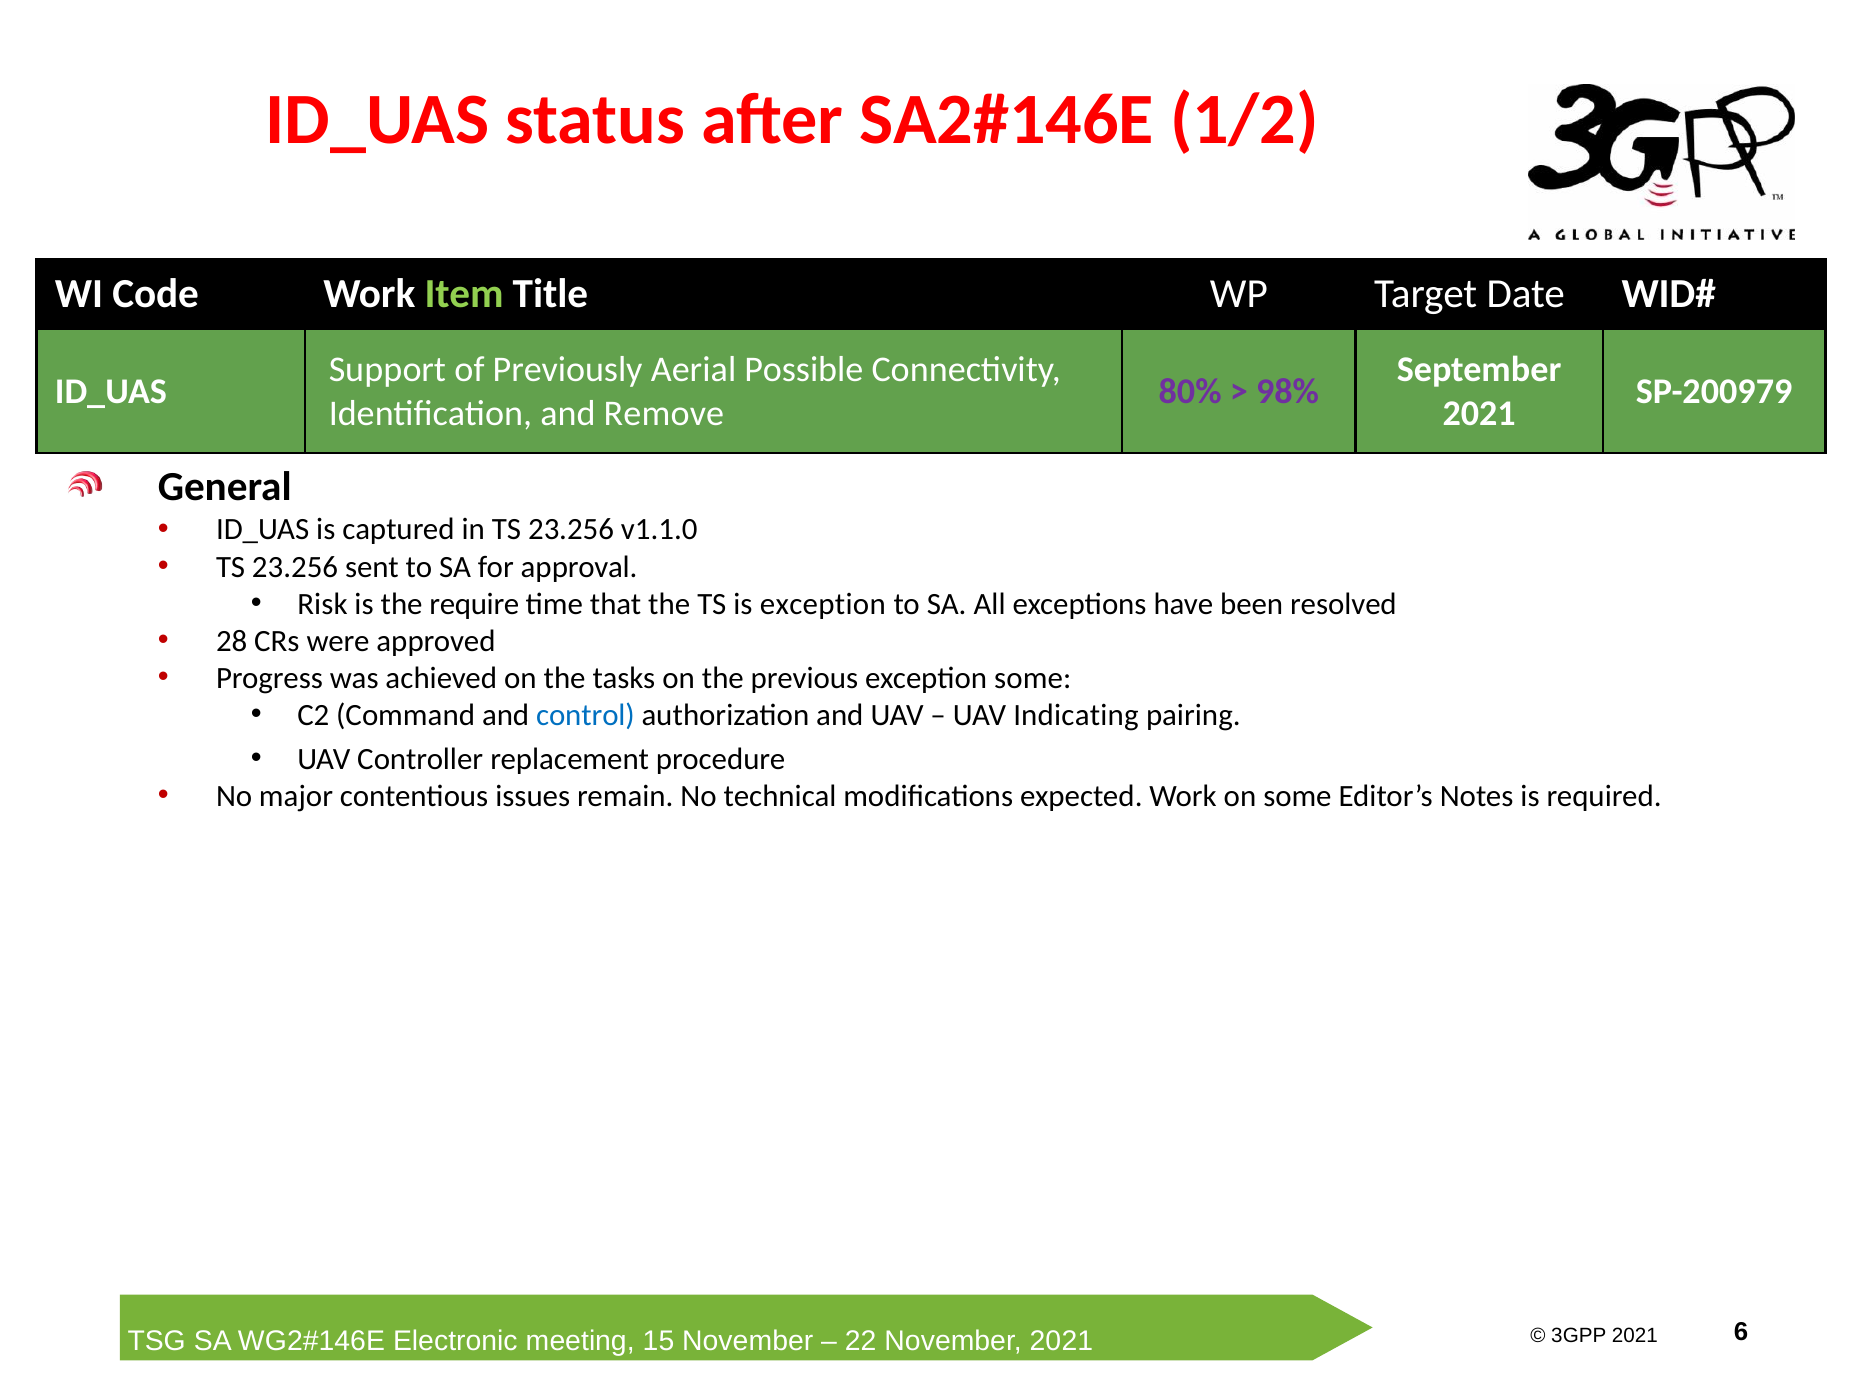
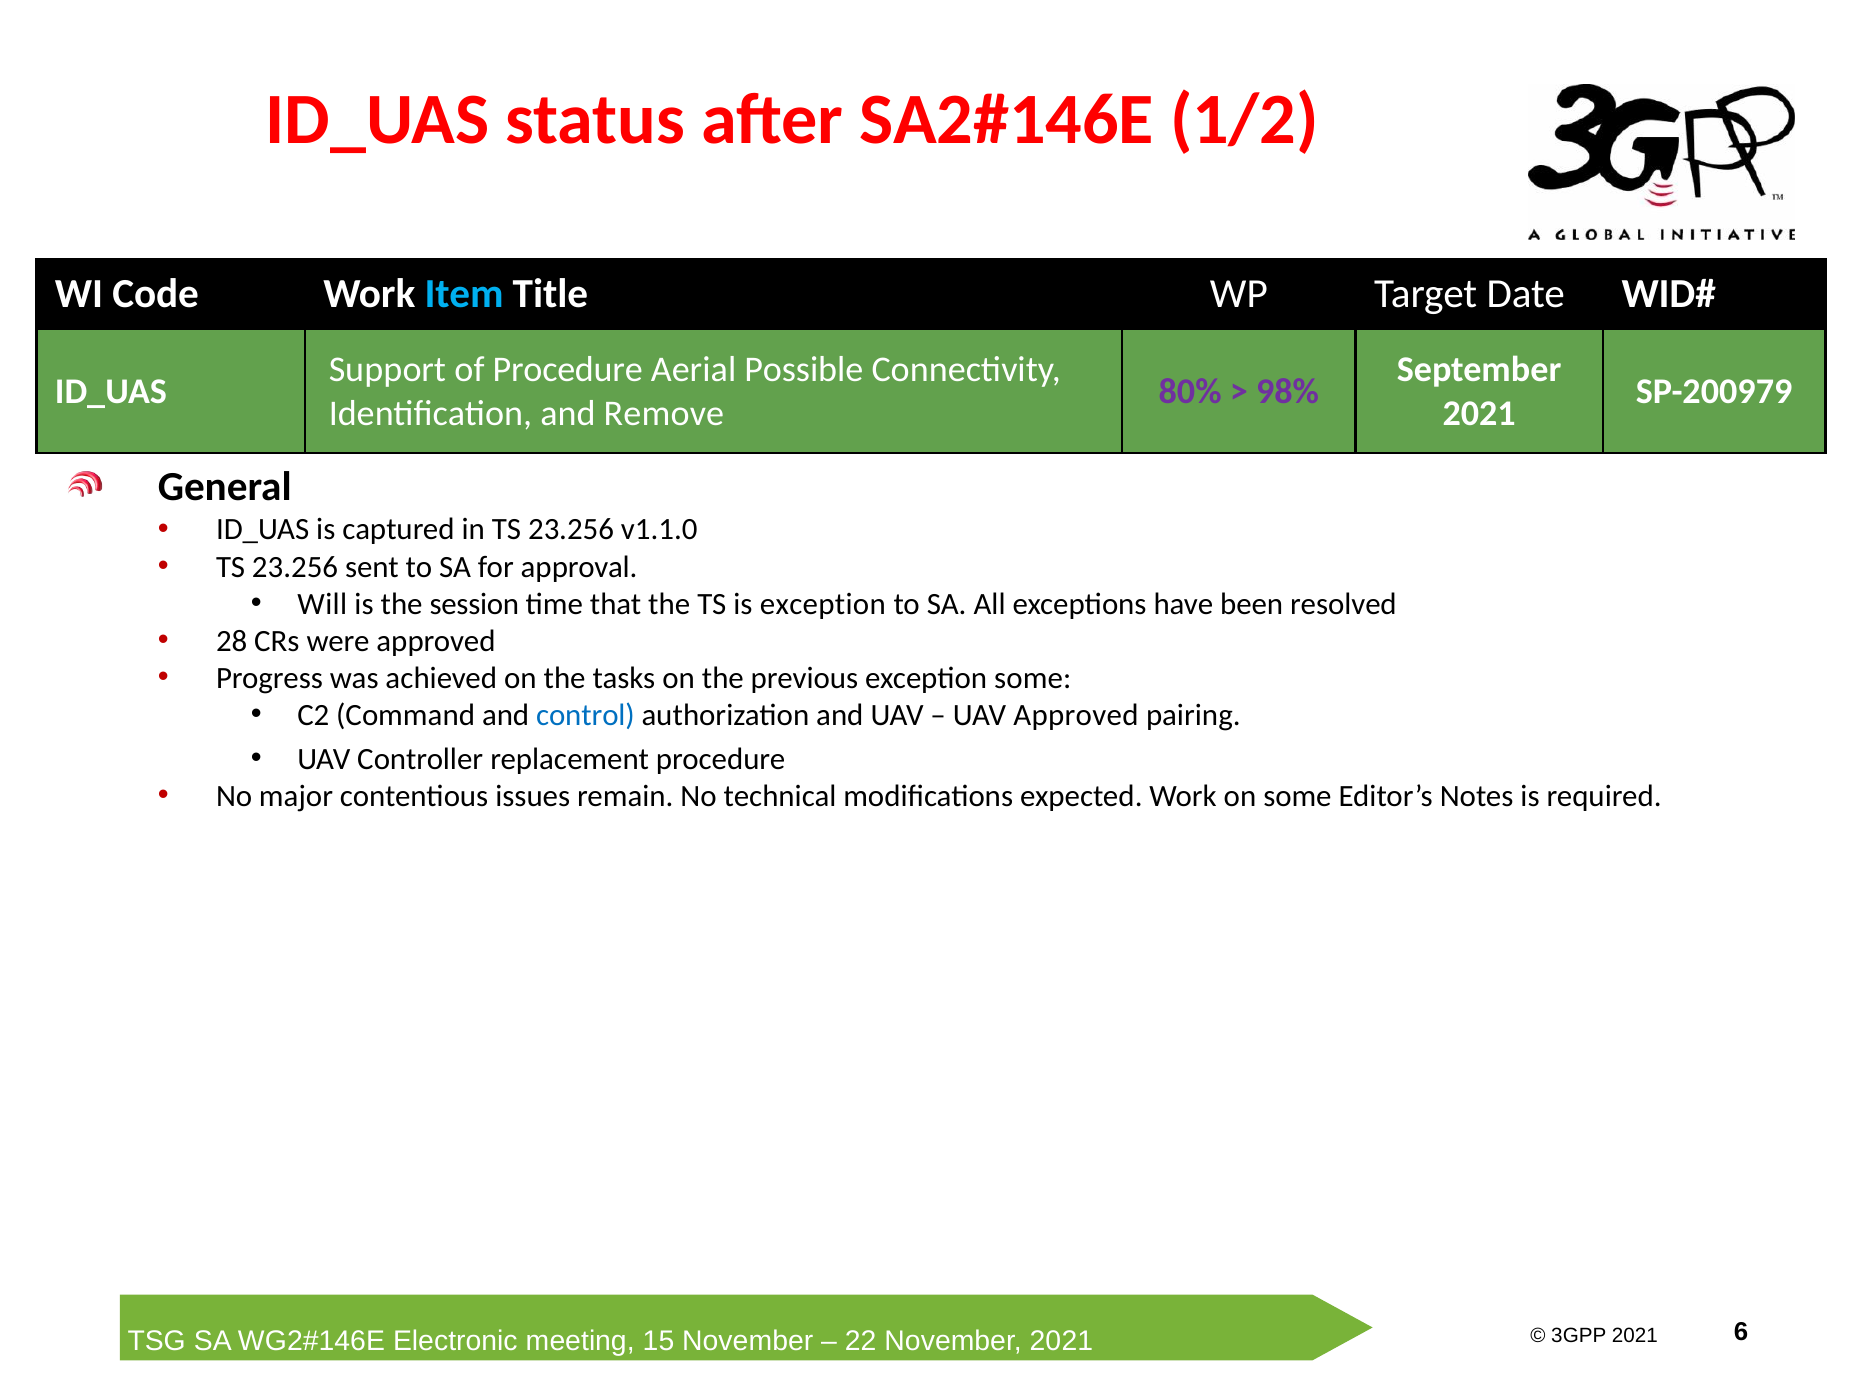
Item colour: light green -> light blue
of Previously: Previously -> Procedure
Risk: Risk -> Will
require: require -> session
UAV Indicating: Indicating -> Approved
